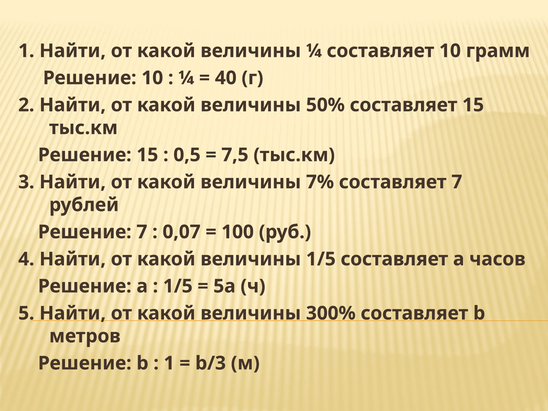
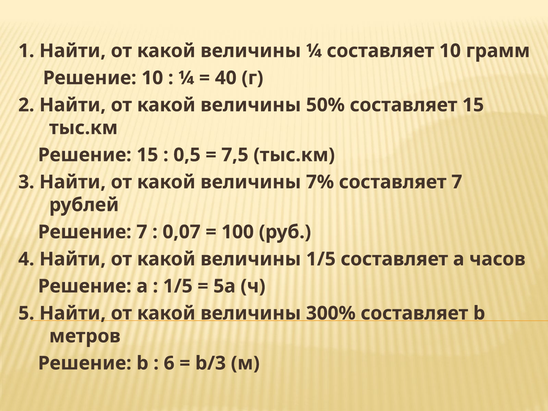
1 at (169, 363): 1 -> 6
